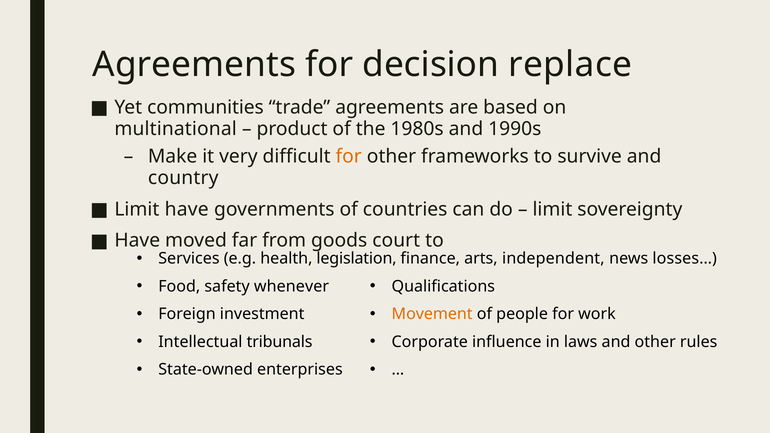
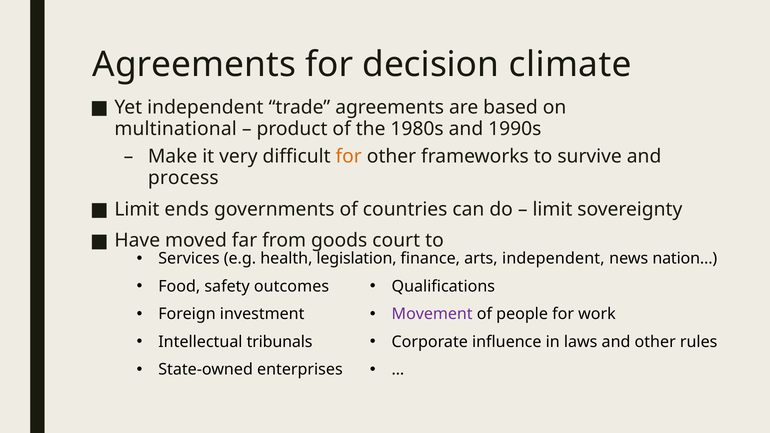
replace: replace -> climate
Yet communities: communities -> independent
country: country -> process
Limit have: have -> ends
losses…: losses… -> nation…
whenever: whenever -> outcomes
Movement colour: orange -> purple
